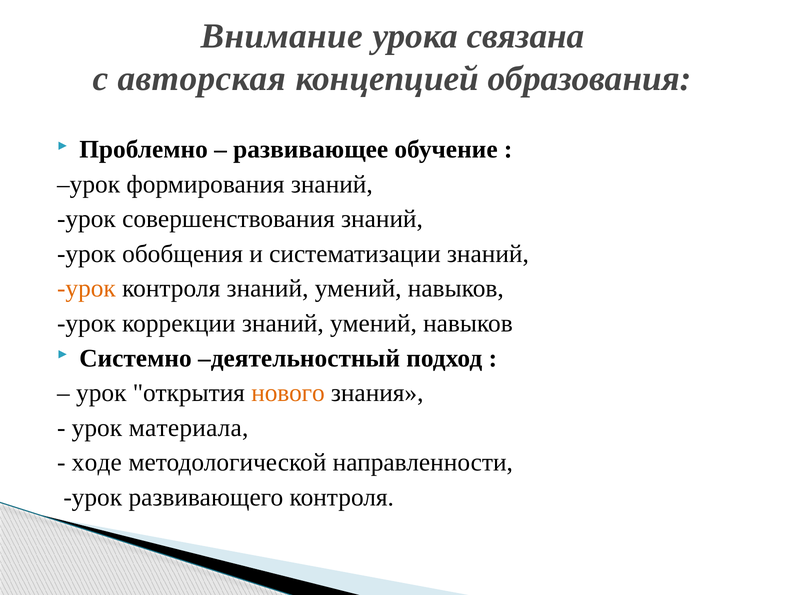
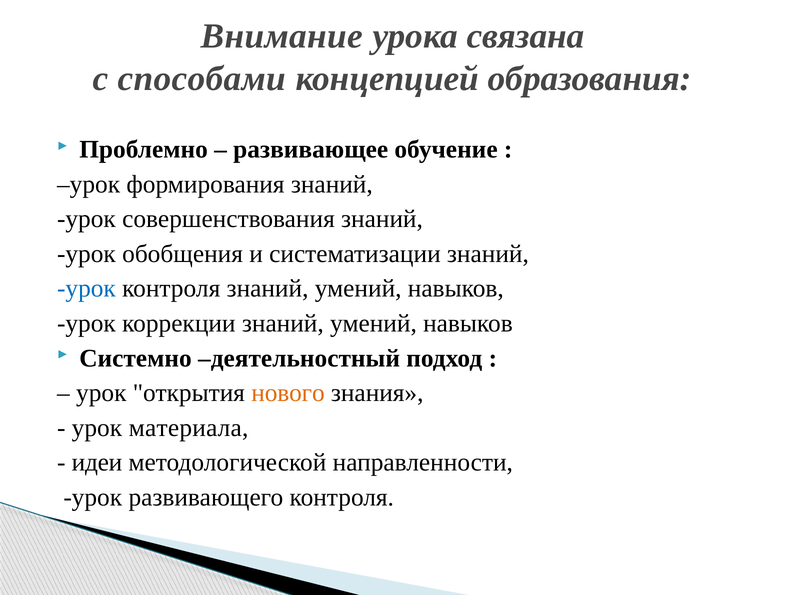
авторская: авторская -> способами
урок at (86, 289) colour: orange -> blue
ходе: ходе -> идеи
